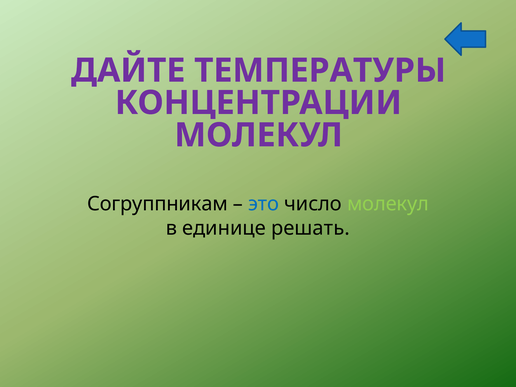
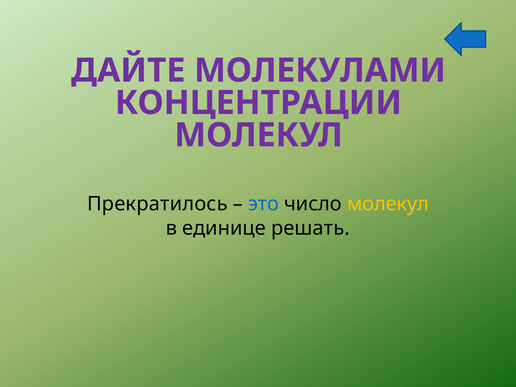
ТЕМПЕРАТУРЫ: ТЕМПЕРАТУРЫ -> МОЛЕКУЛАМИ
Согруппникам: Согруппникам -> Прекратилось
молекул at (388, 204) colour: light green -> yellow
